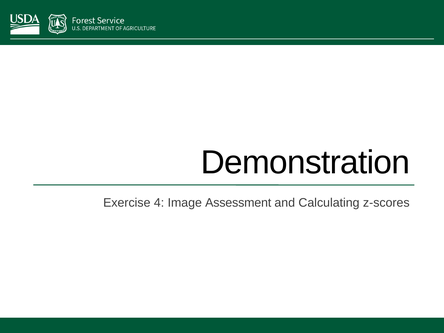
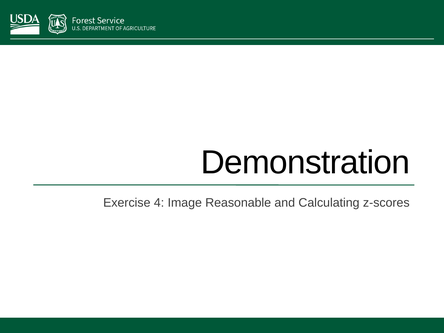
Assessment: Assessment -> Reasonable
